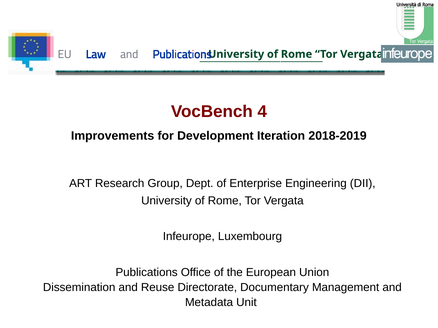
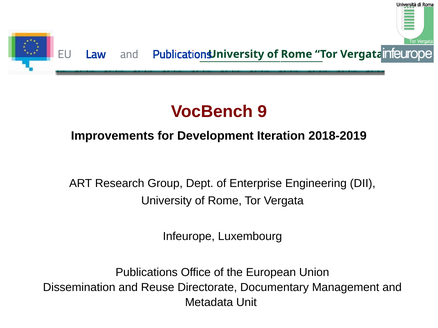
4: 4 -> 9
